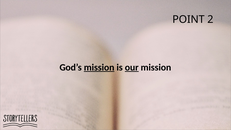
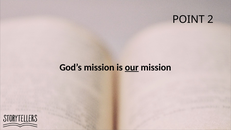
mission at (99, 67) underline: present -> none
